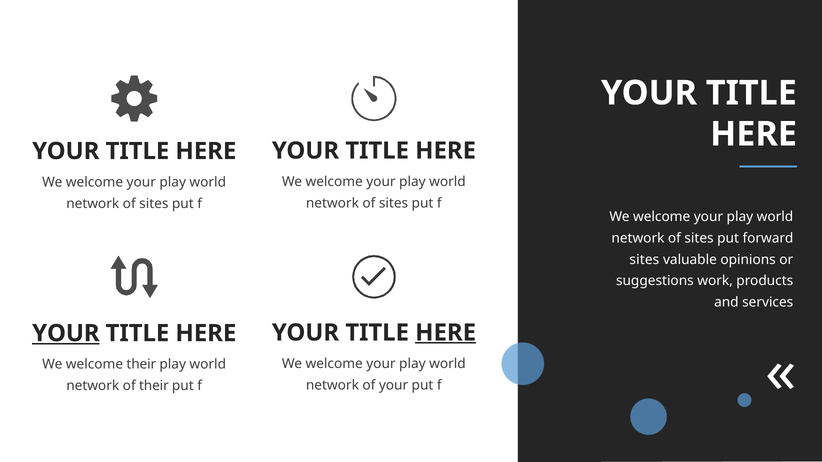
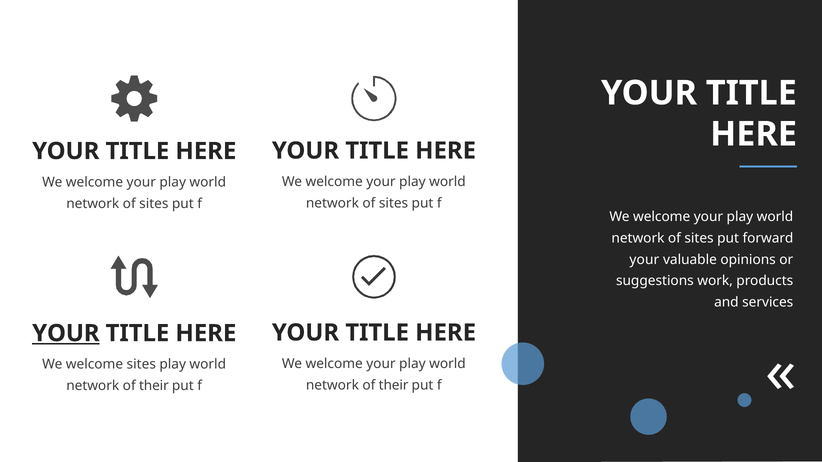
sites at (644, 260): sites -> your
HERE at (446, 333) underline: present -> none
welcome their: their -> sites
your at (394, 385): your -> their
